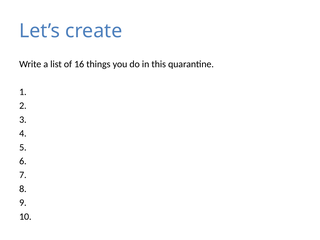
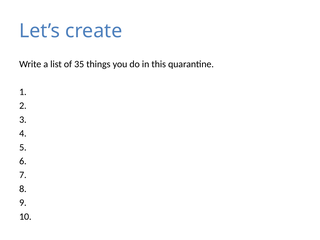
16: 16 -> 35
